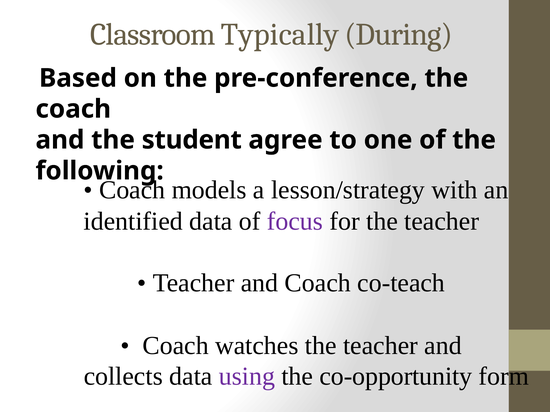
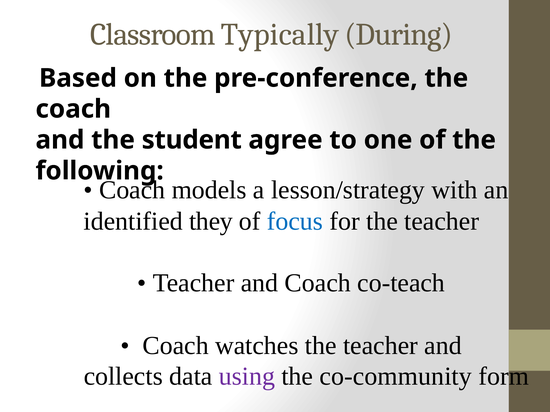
identified data: data -> they
focus colour: purple -> blue
co-opportunity: co-opportunity -> co-community
